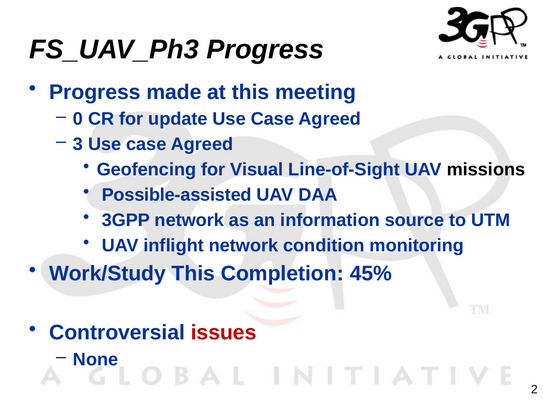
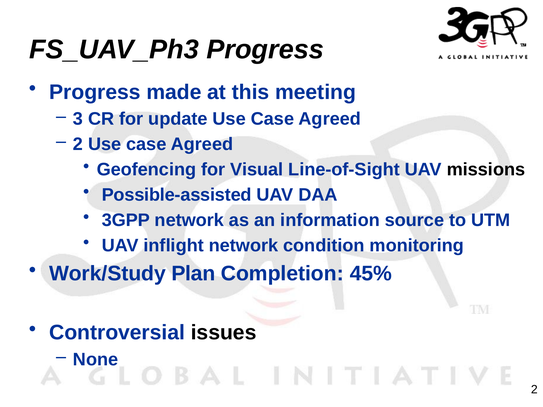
0: 0 -> 3
3 at (78, 144): 3 -> 2
Work/Study This: This -> Plan
issues colour: red -> black
